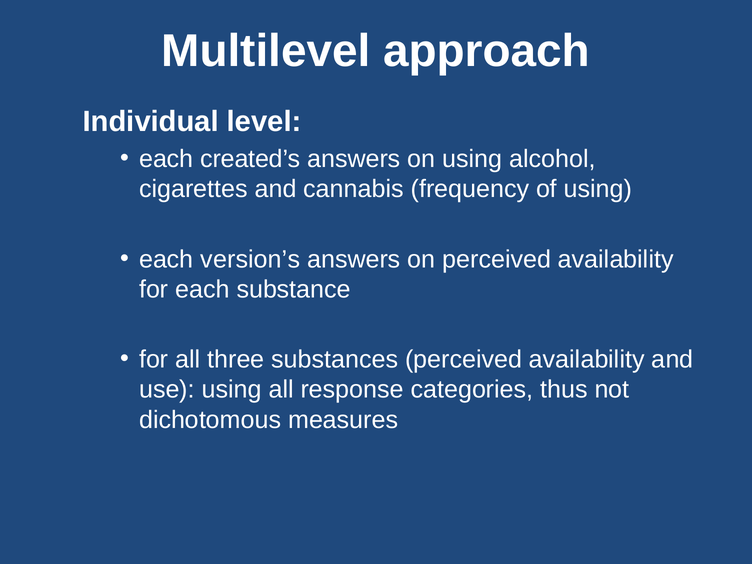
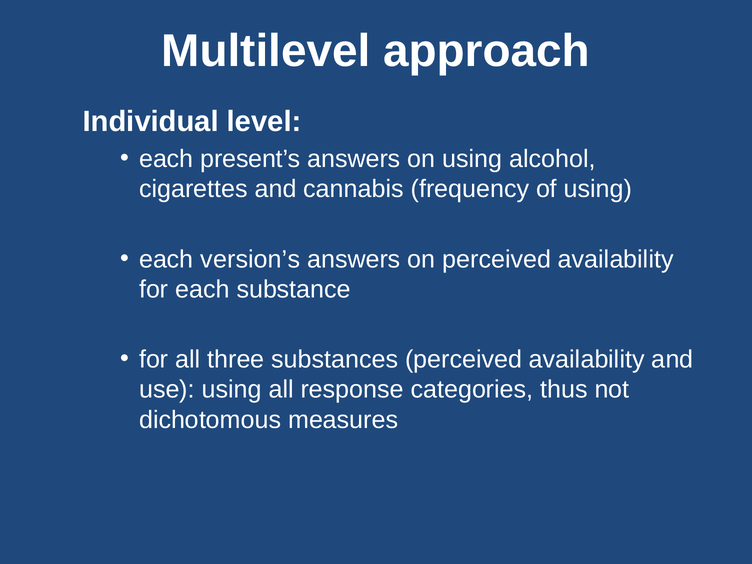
created’s: created’s -> present’s
